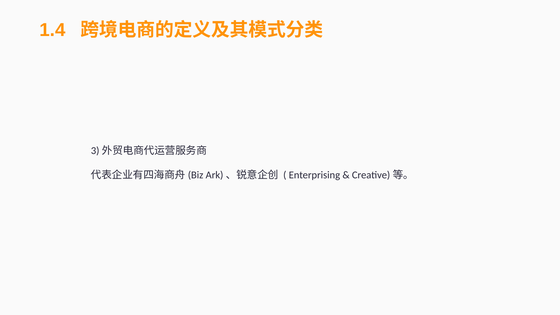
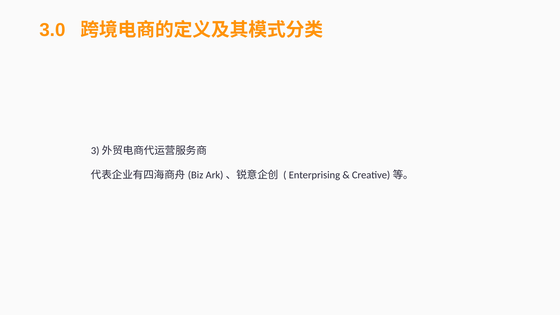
1.4: 1.4 -> 3.0
